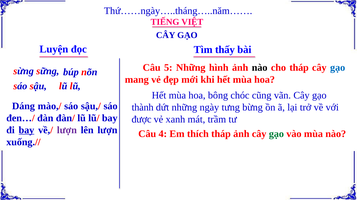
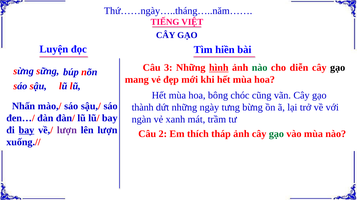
thấy: thấy -> hiền
5: 5 -> 3
hình underline: none -> present
nào at (260, 68) colour: black -> green
cho tháp: tháp -> diễn
gạo at (338, 68) colour: blue -> black
Dáng: Dáng -> Nhấn
được: được -> ngàn
4: 4 -> 2
